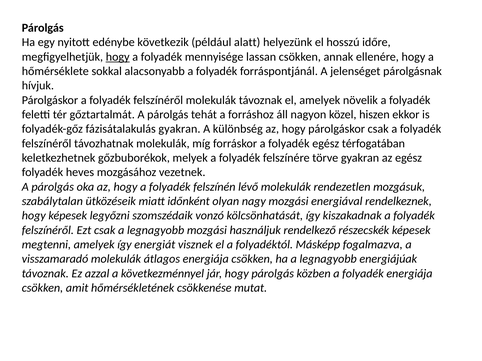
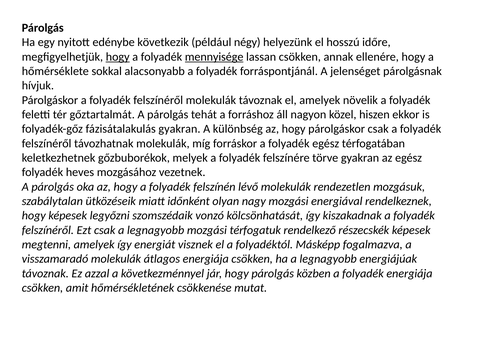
alatt: alatt -> négy
mennyisége underline: none -> present
használjuk: használjuk -> térfogatuk
